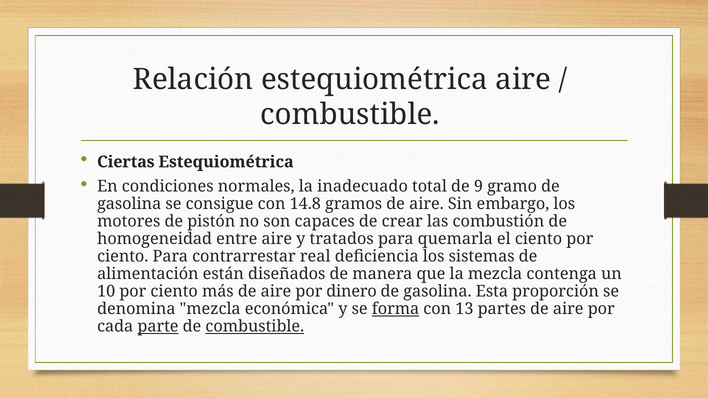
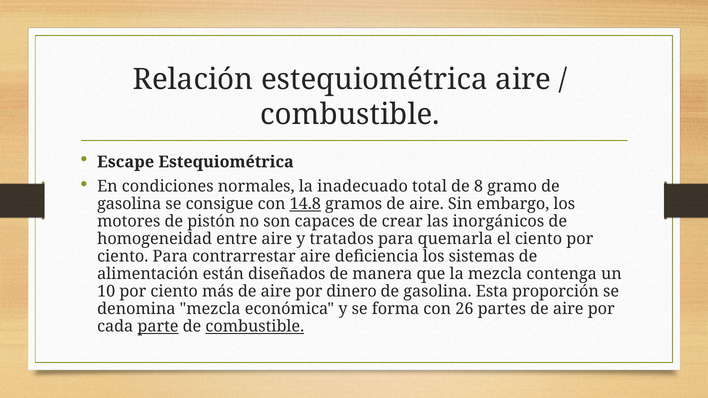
Ciertas: Ciertas -> Escape
9: 9 -> 8
14.8 underline: none -> present
combustión: combustión -> inorgánicos
contrarrestar real: real -> aire
forma underline: present -> none
13: 13 -> 26
